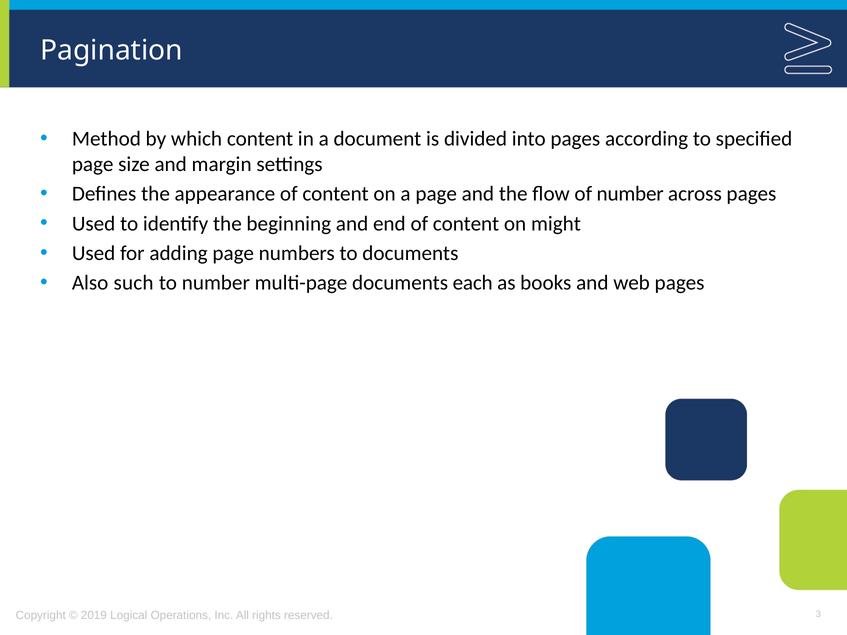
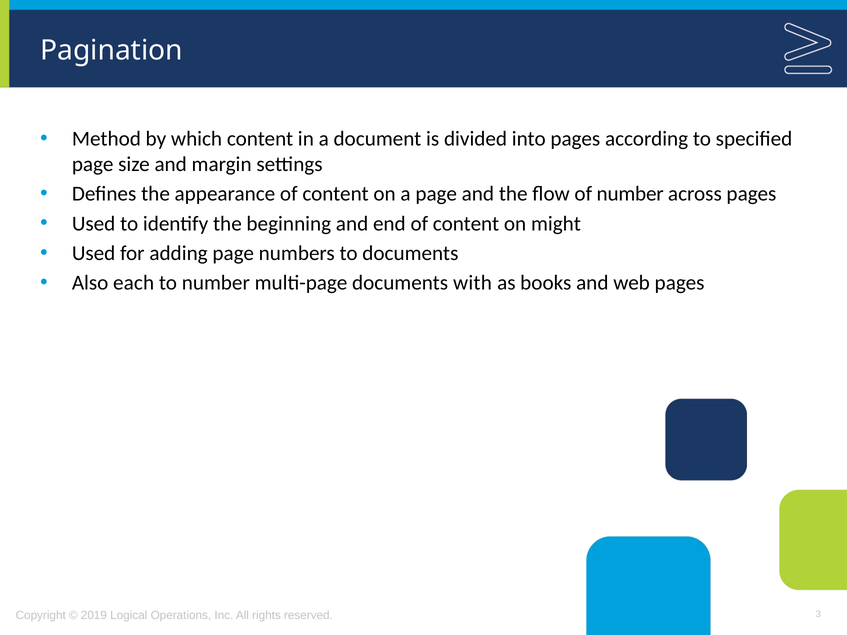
such: such -> each
each: each -> with
